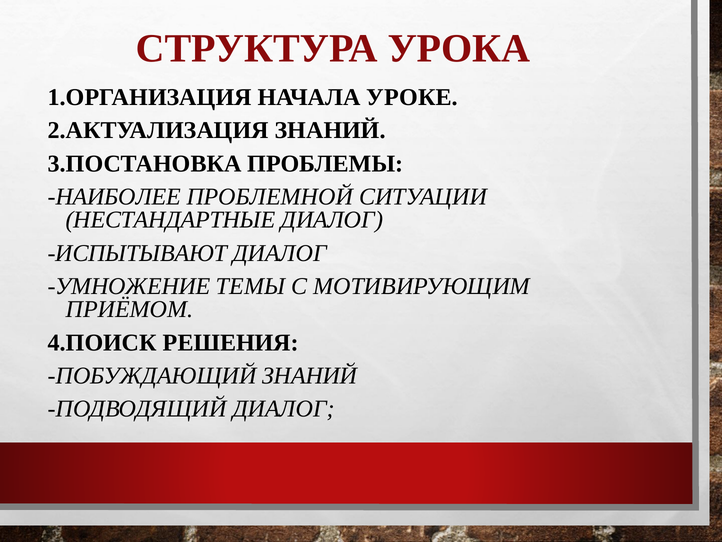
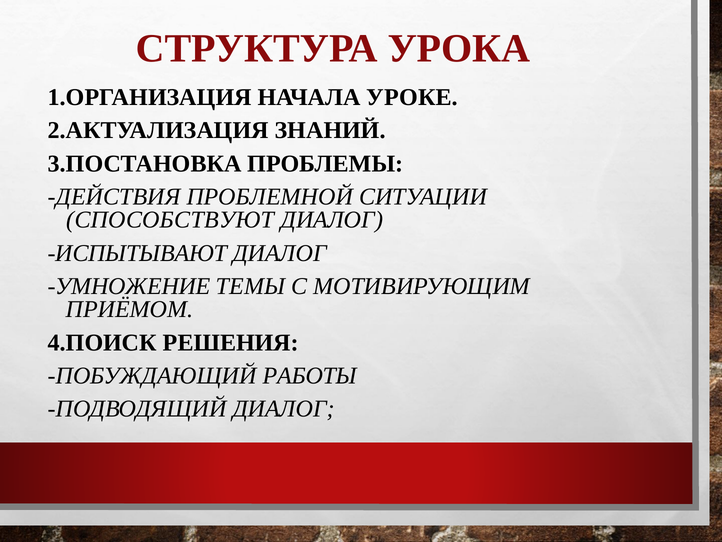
НАИБОЛЕЕ: НАИБОЛЕЕ -> ДЕЙСТВИЯ
НЕСТАНДАРТНЫЕ: НЕСТАНДАРТНЫЕ -> СПОСОБСТВУЮТ
ПОБУЖДАЮЩИЙ ЗНАНИЙ: ЗНАНИЙ -> РАБОТЫ
